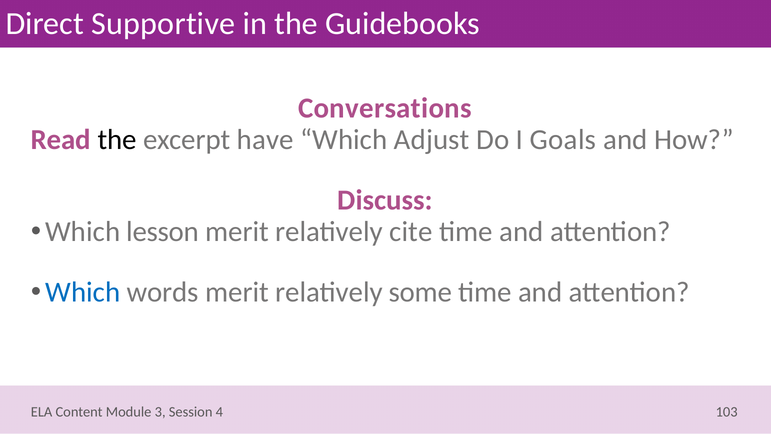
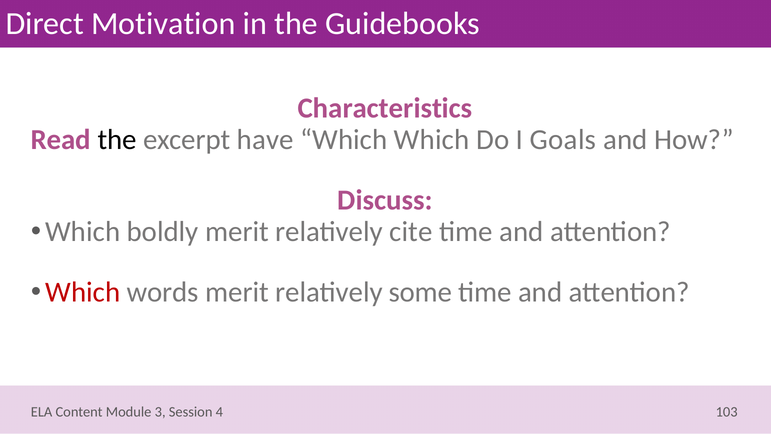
Supportive: Supportive -> Motivation
Conversations: Conversations -> Characteristics
Which Adjust: Adjust -> Which
lesson: lesson -> boldly
Which at (83, 292) colour: blue -> red
